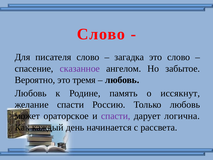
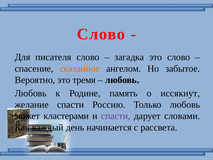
сказанное colour: purple -> orange
ораторское: ораторское -> кластерами
логична: логична -> словами
